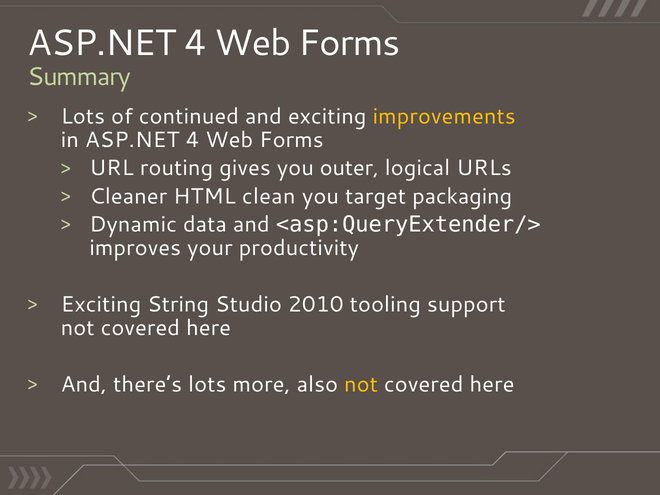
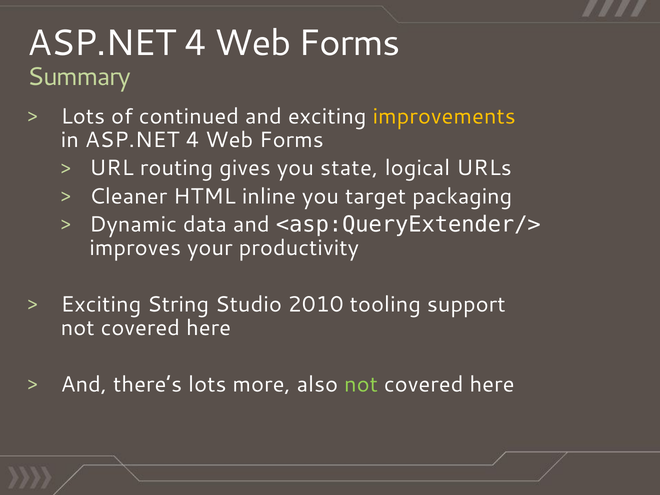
outer: outer -> state
clean: clean -> inline
not at (361, 385) colour: yellow -> light green
